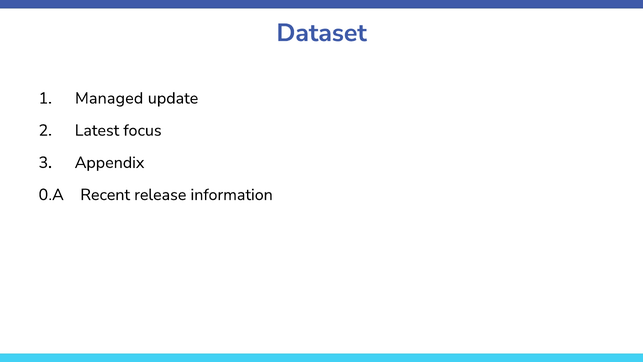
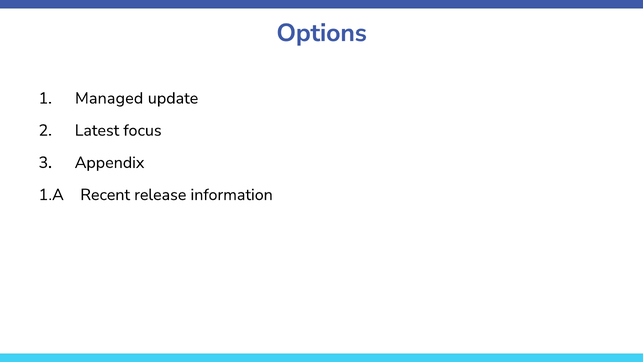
Dataset: Dataset -> Options
0.A: 0.A -> 1.A
